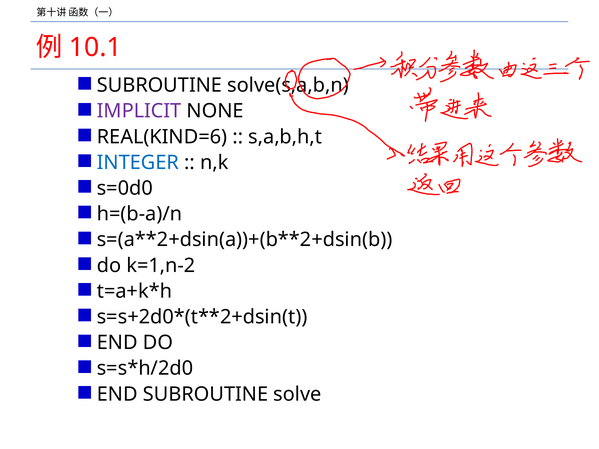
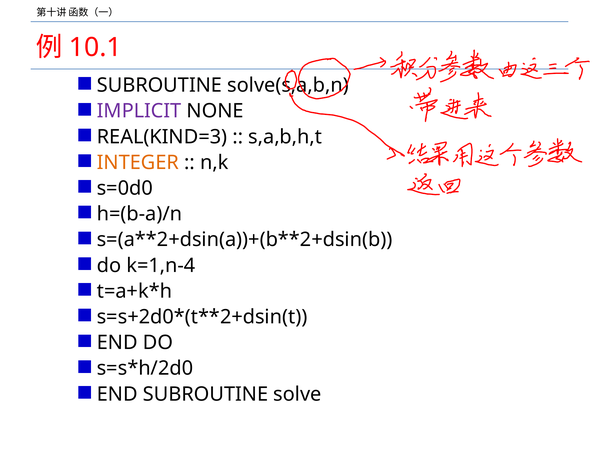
REAL(KIND=6: REAL(KIND=6 -> REAL(KIND=3
INTEGER colour: blue -> orange
k=1,n-2: k=1,n-2 -> k=1,n-4
